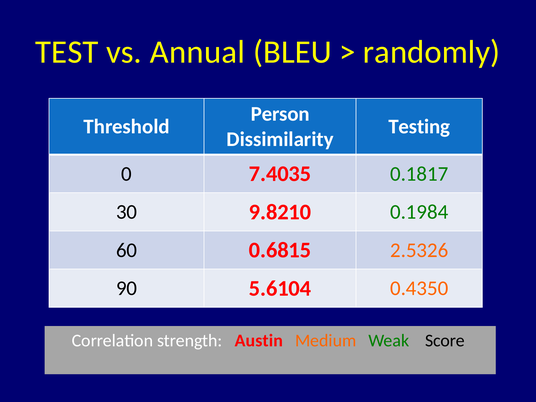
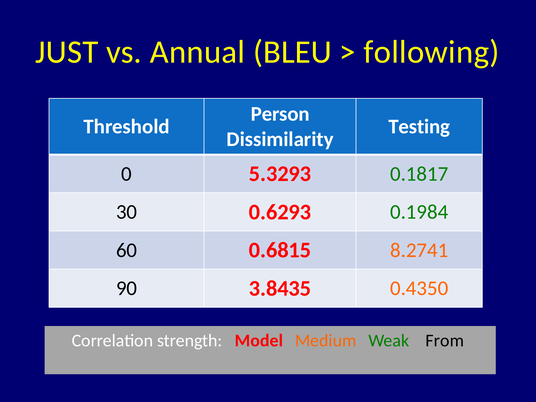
TEST: TEST -> JUST
randomly: randomly -> following
7.4035: 7.4035 -> 5.3293
9.8210: 9.8210 -> 0.6293
2.5326: 2.5326 -> 8.2741
5.6104: 5.6104 -> 3.8435
Austin: Austin -> Model
Score: Score -> From
